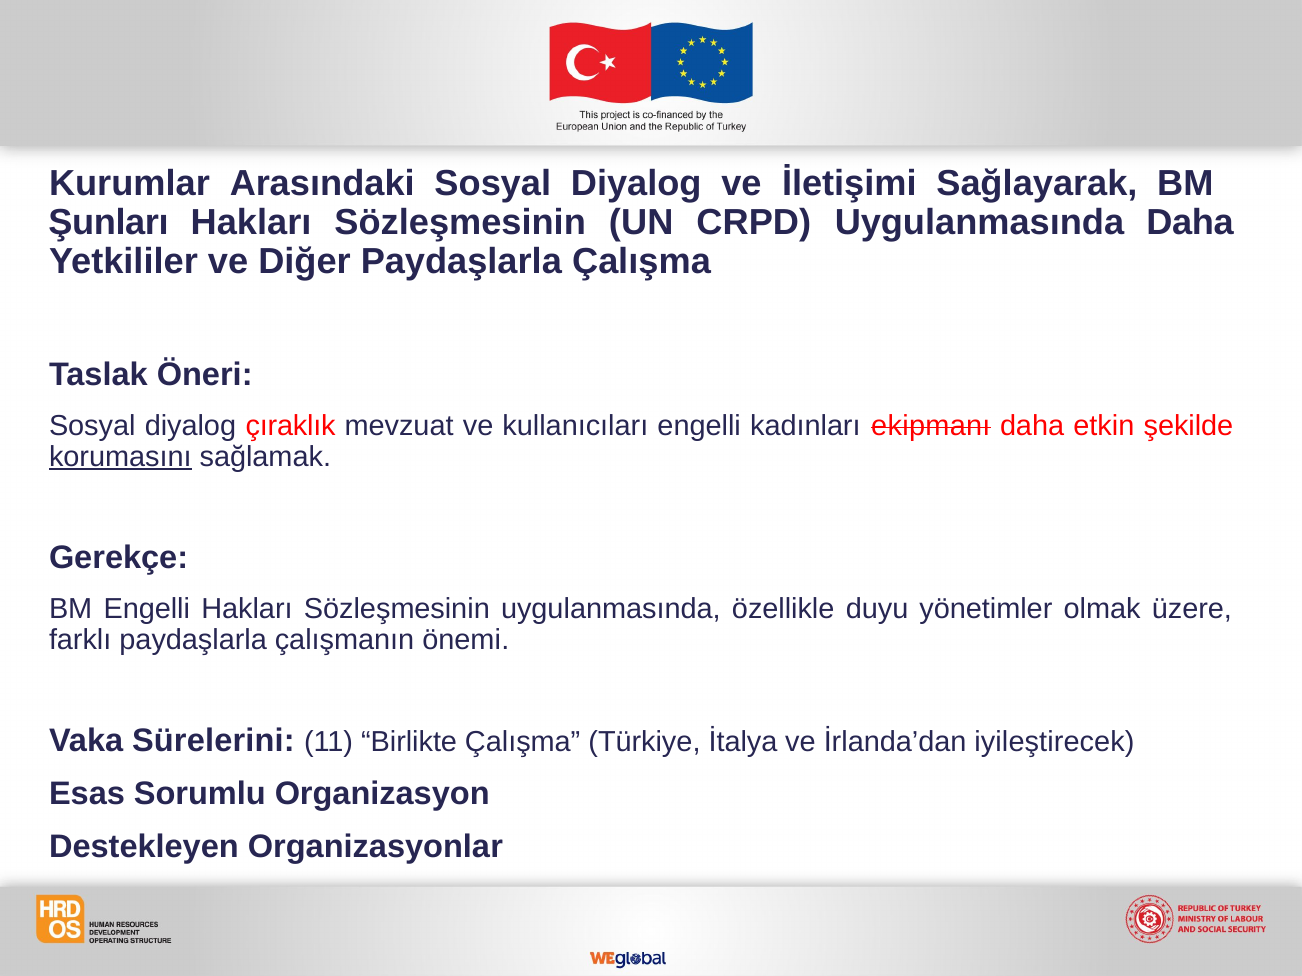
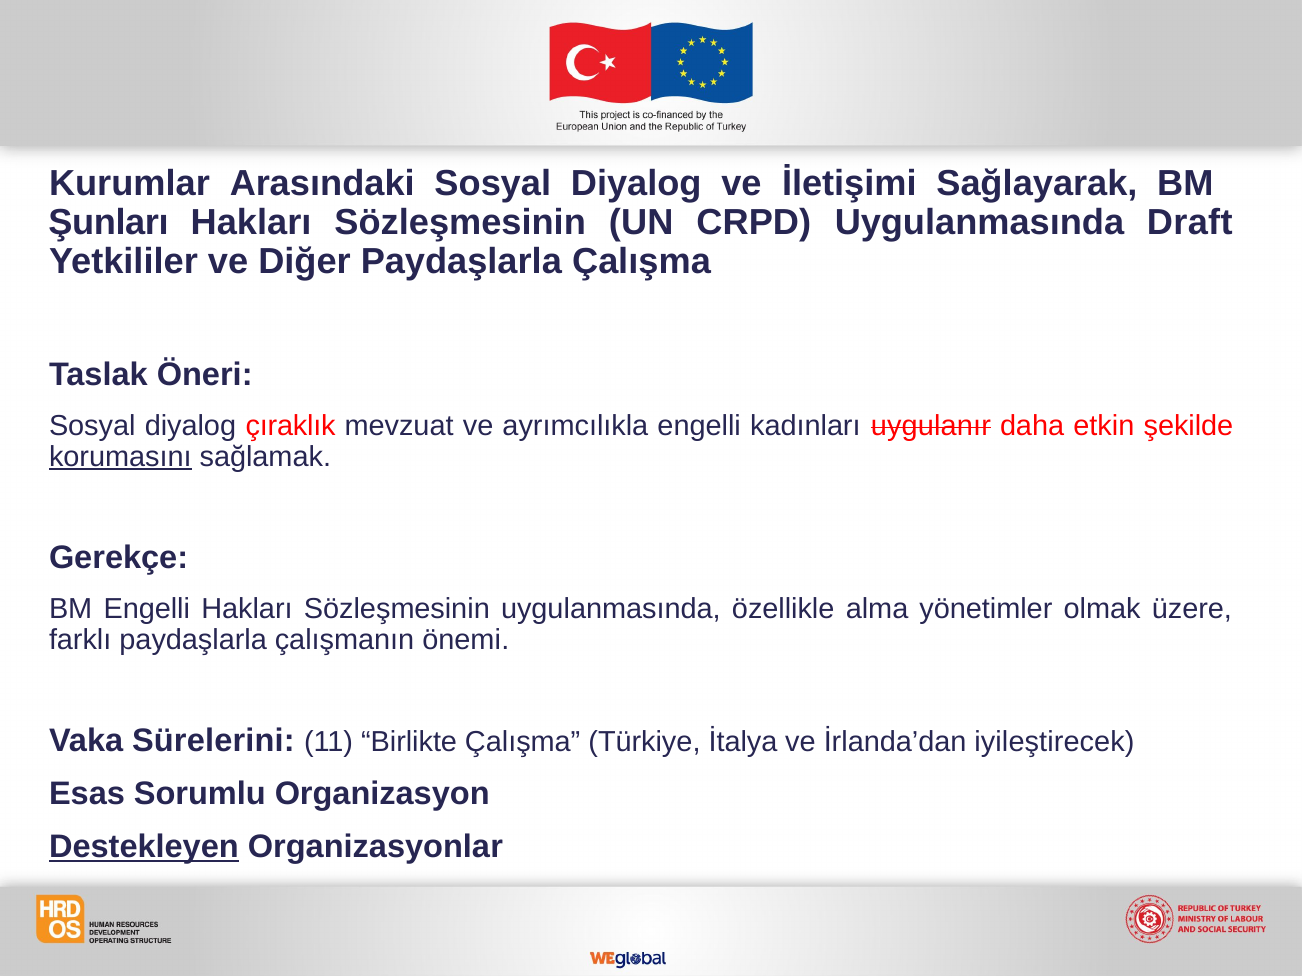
Uygulanmasında Daha: Daha -> Draft
kullanıcıları: kullanıcıları -> ayrımcılıkla
ekipmanı: ekipmanı -> uygulanır
duyu: duyu -> alma
Destekleyen underline: none -> present
